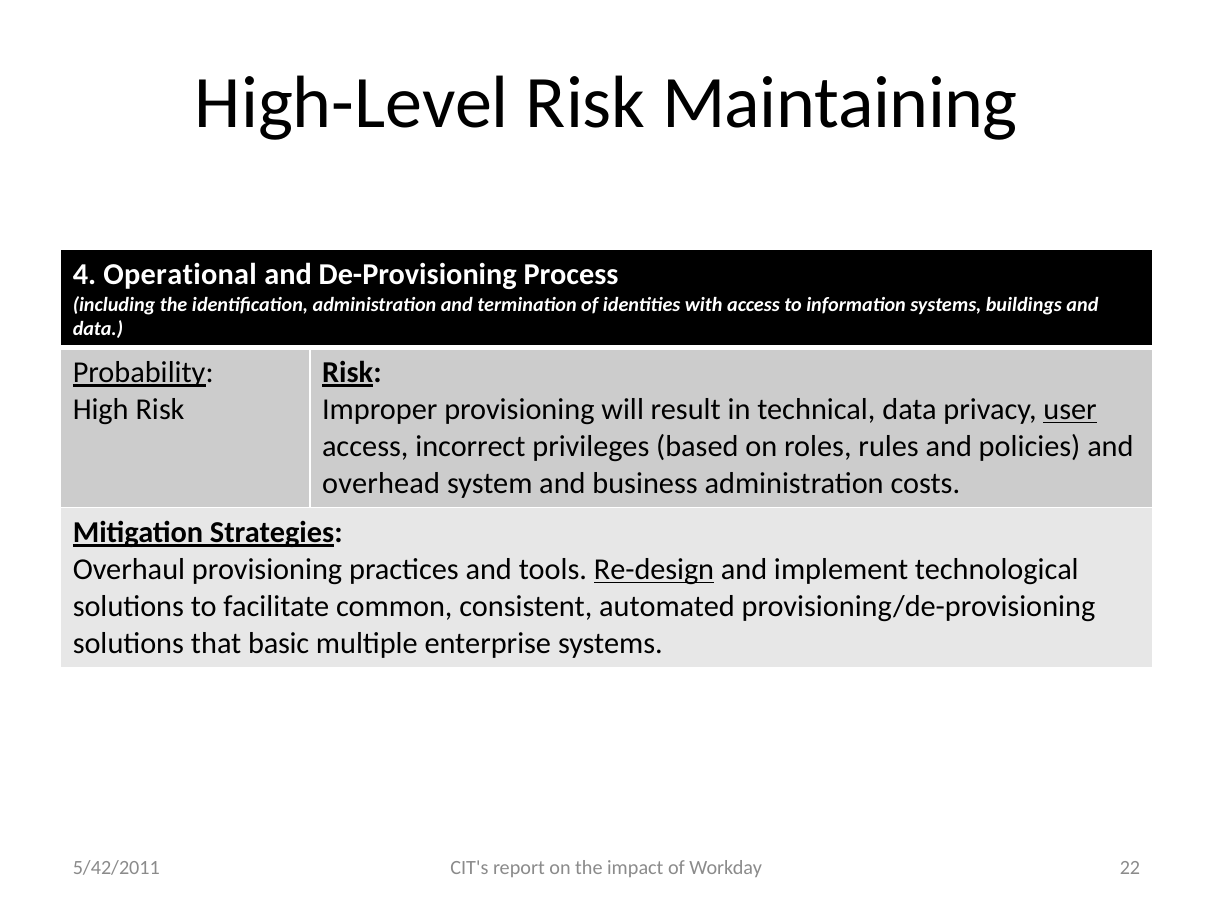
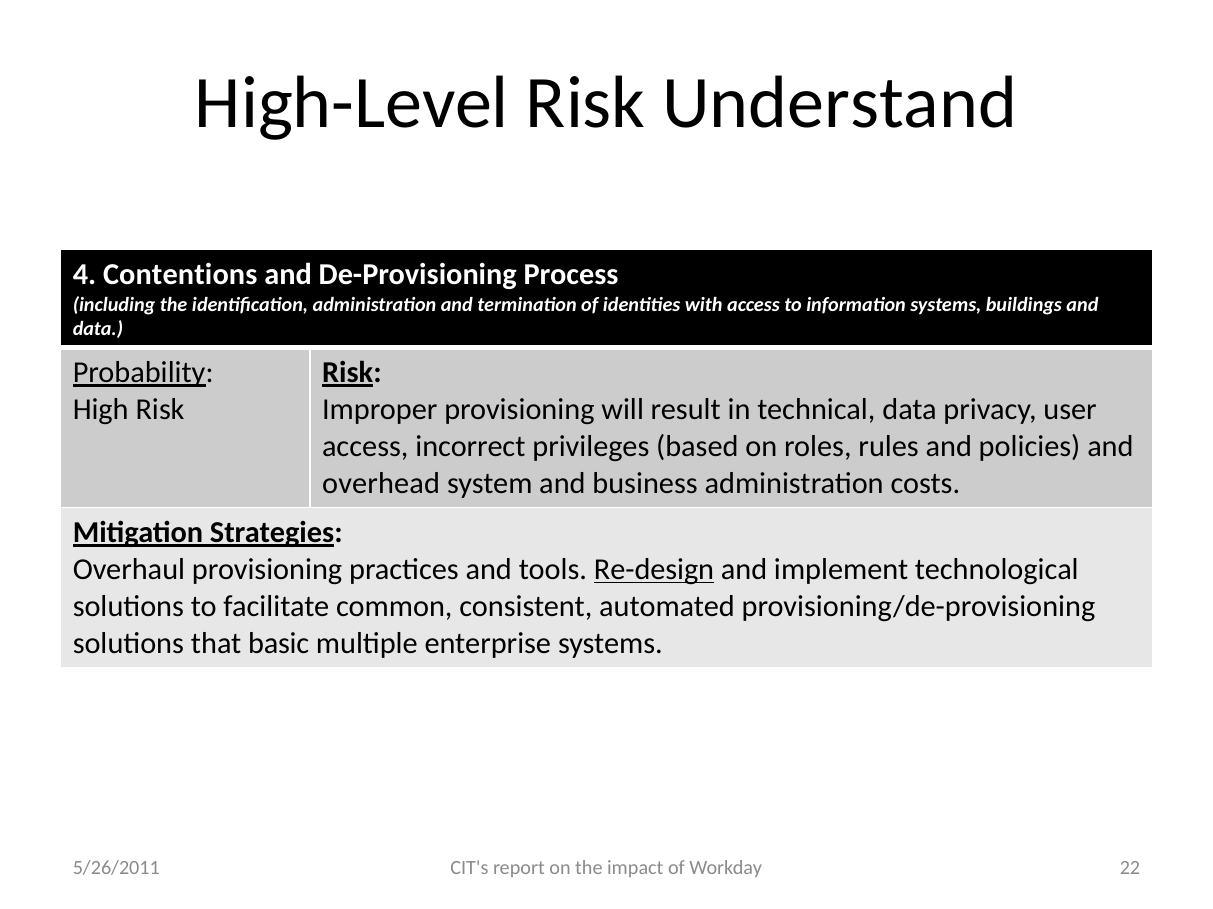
Maintaining: Maintaining -> Understand
Operational: Operational -> Contentions
user underline: present -> none
5/42/2011: 5/42/2011 -> 5/26/2011
